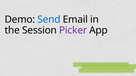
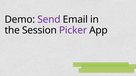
Send colour: blue -> purple
